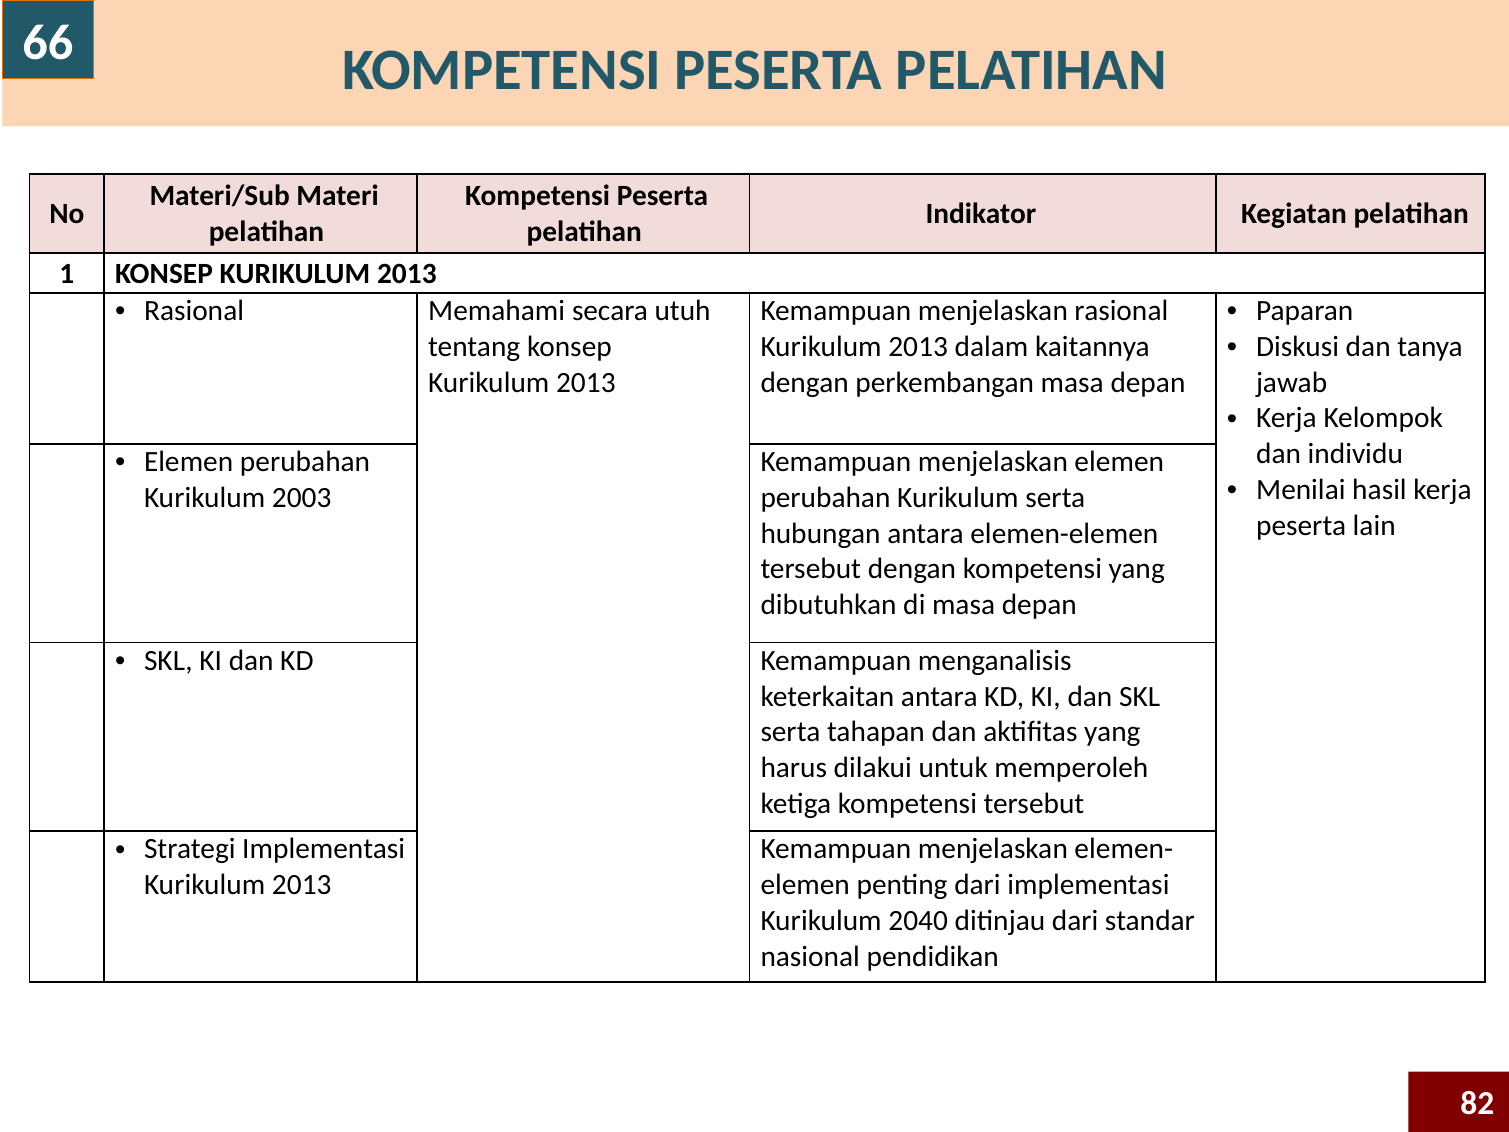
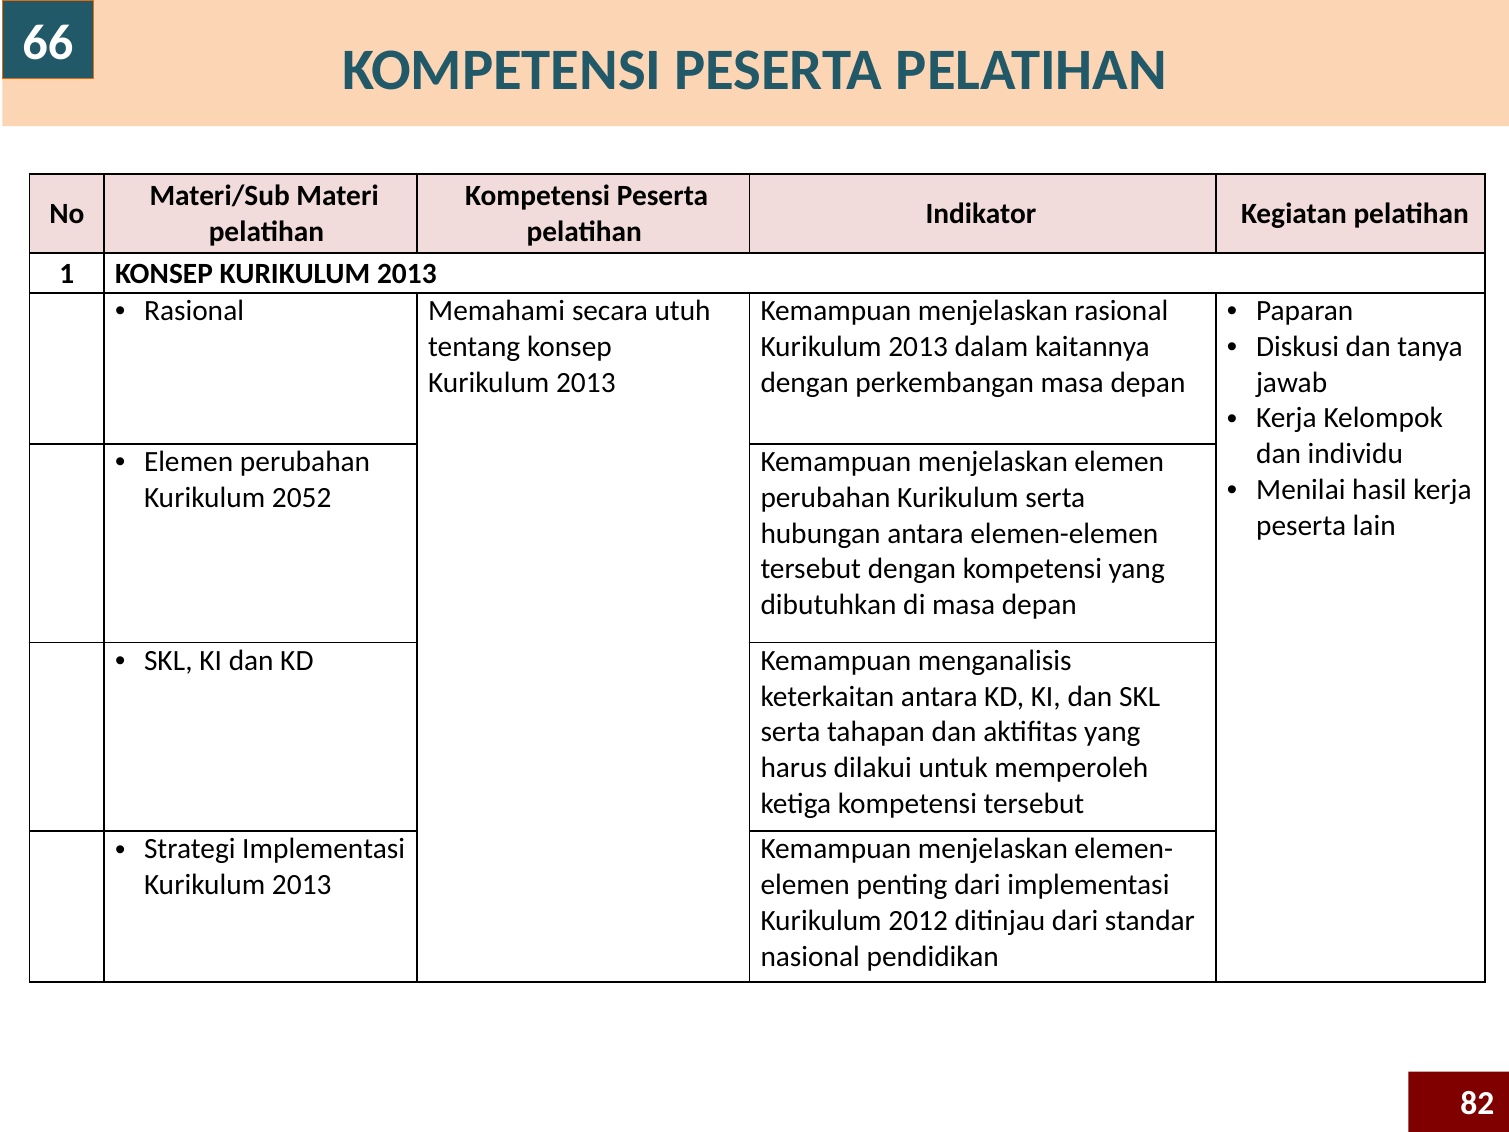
2003: 2003 -> 2052
2040: 2040 -> 2012
